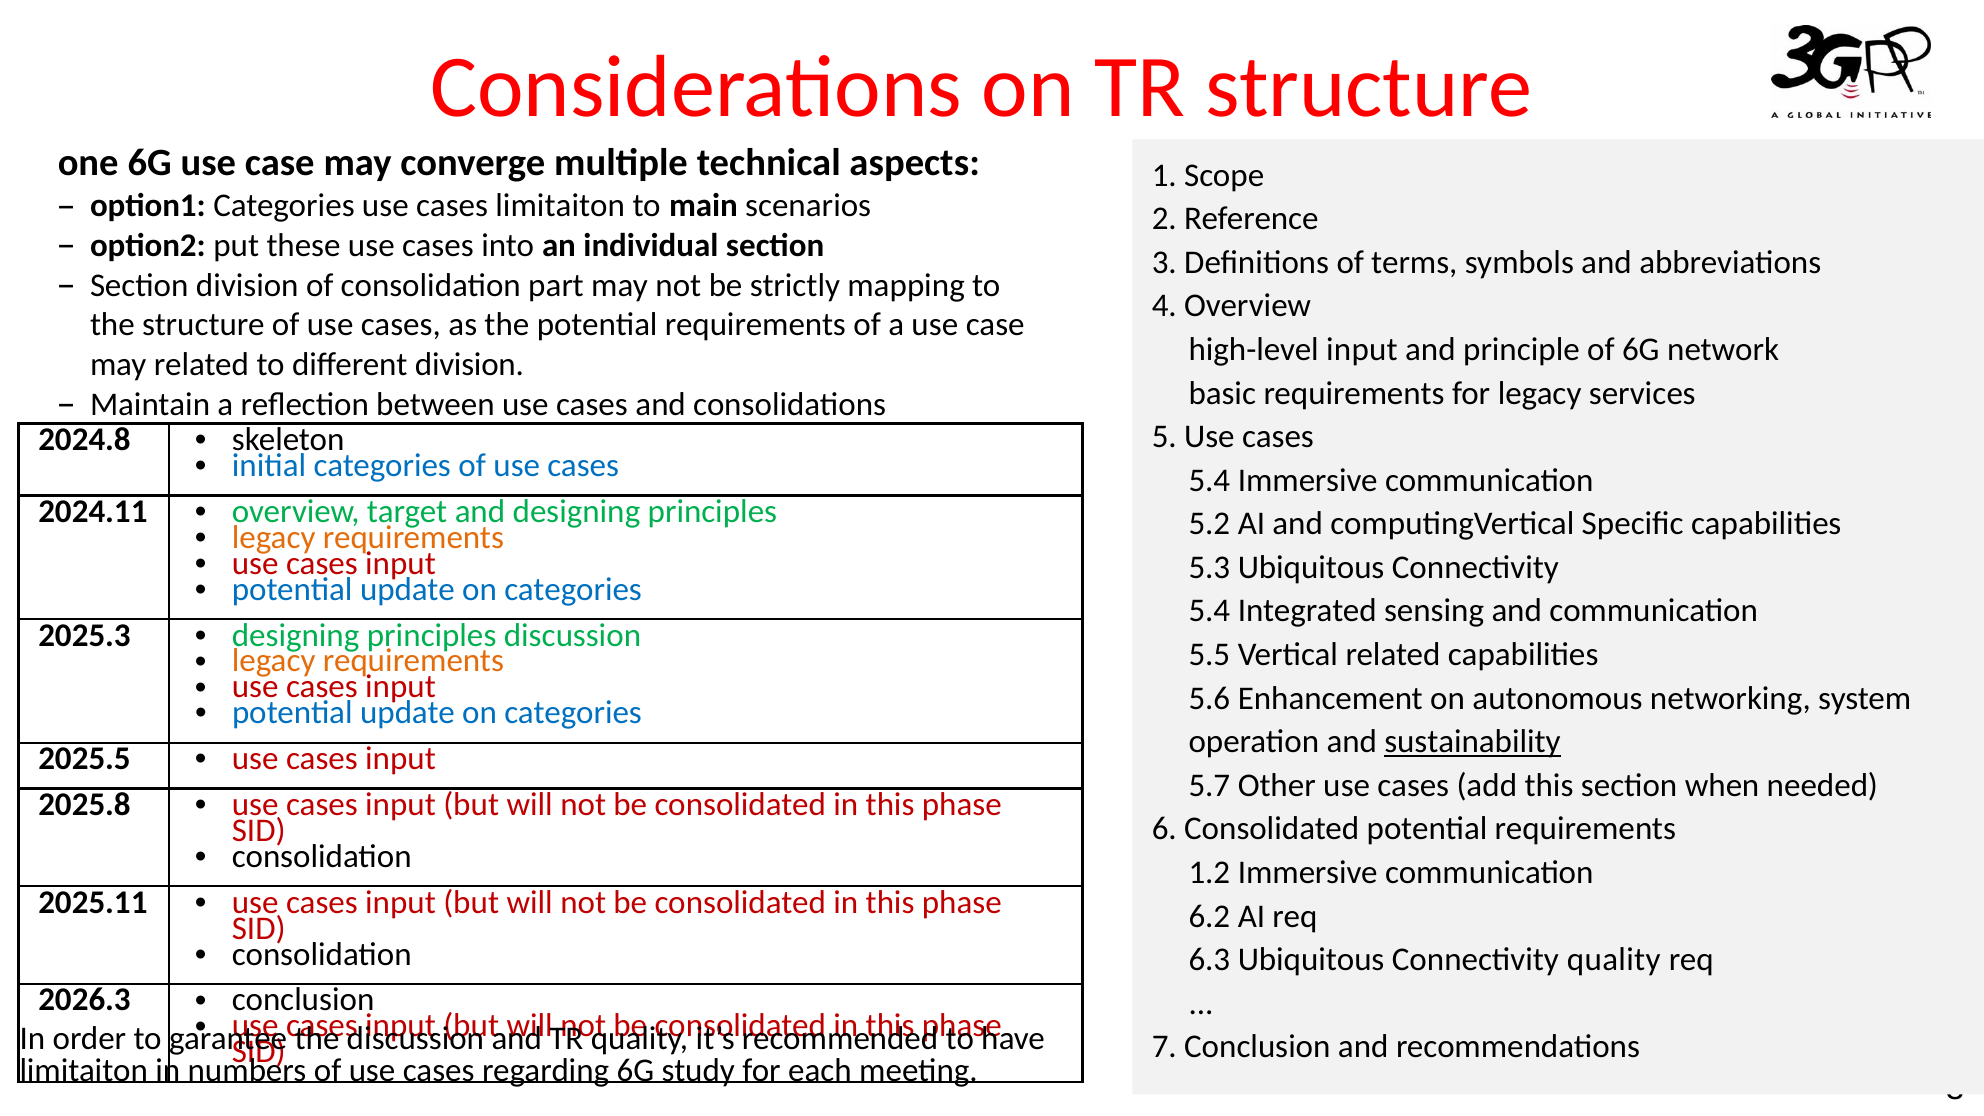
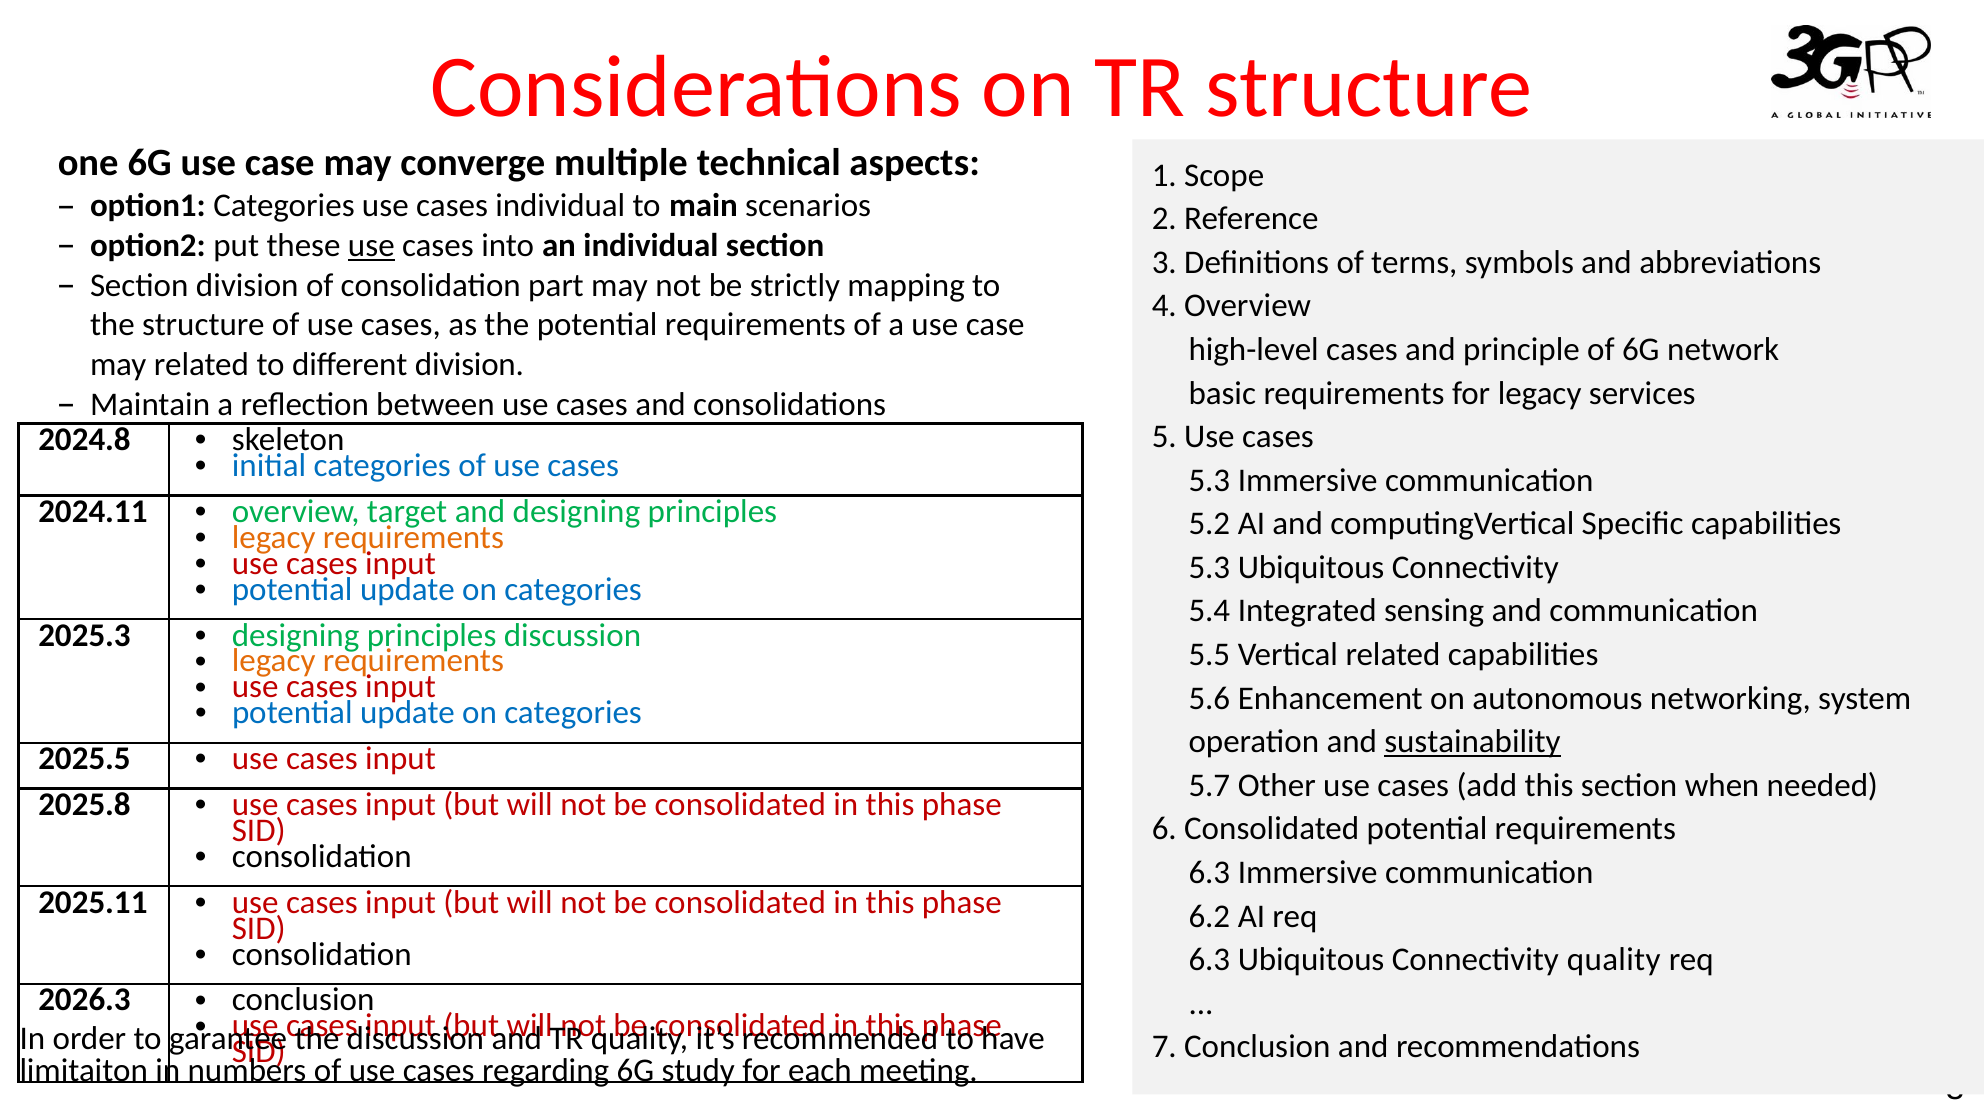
cases limitaiton: limitaiton -> individual
use at (371, 245) underline: none -> present
high-level input: input -> cases
5.4 at (1209, 480): 5.4 -> 5.3
1.2 at (1209, 873): 1.2 -> 6.3
